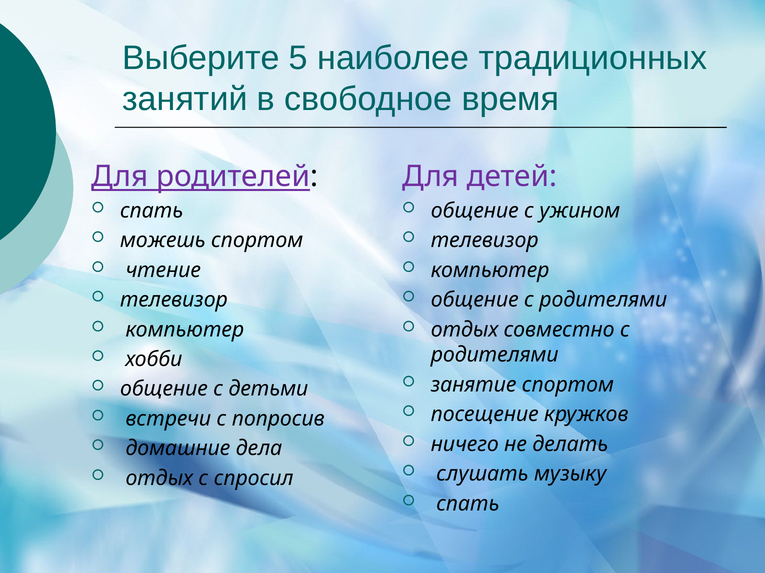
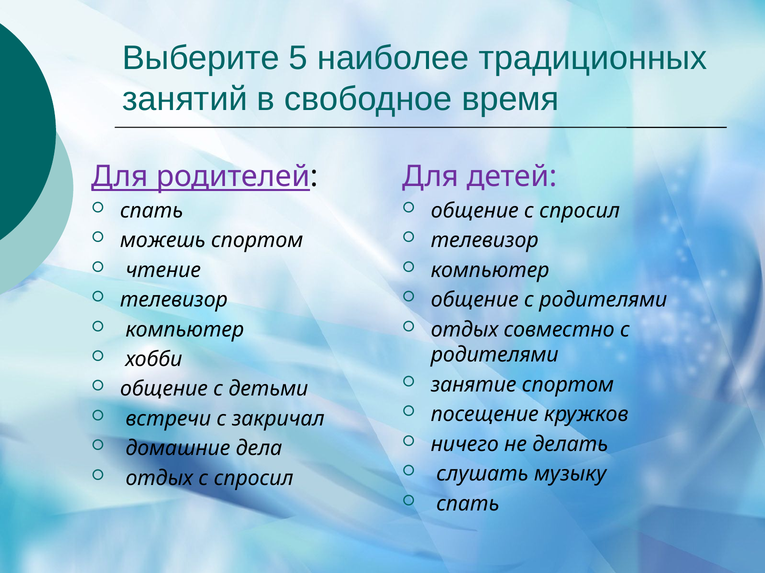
общение с ужином: ужином -> спросил
попросив: попросив -> закричал
